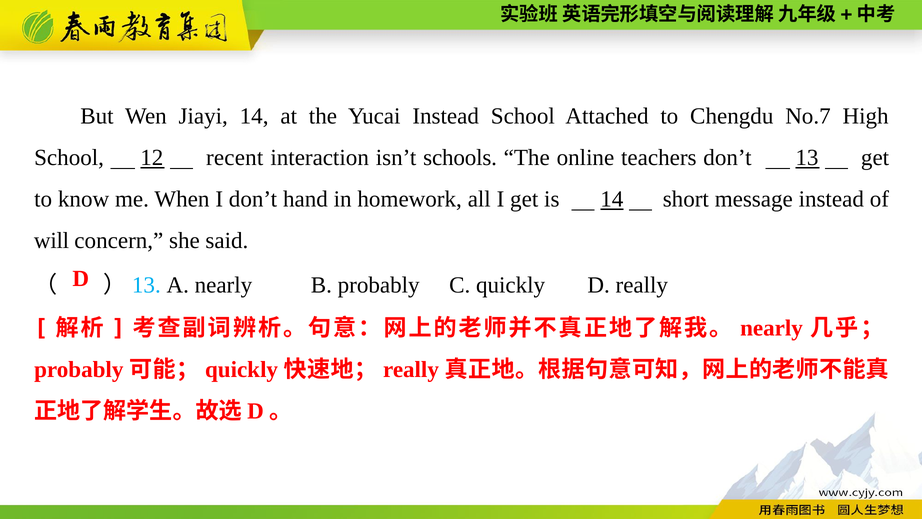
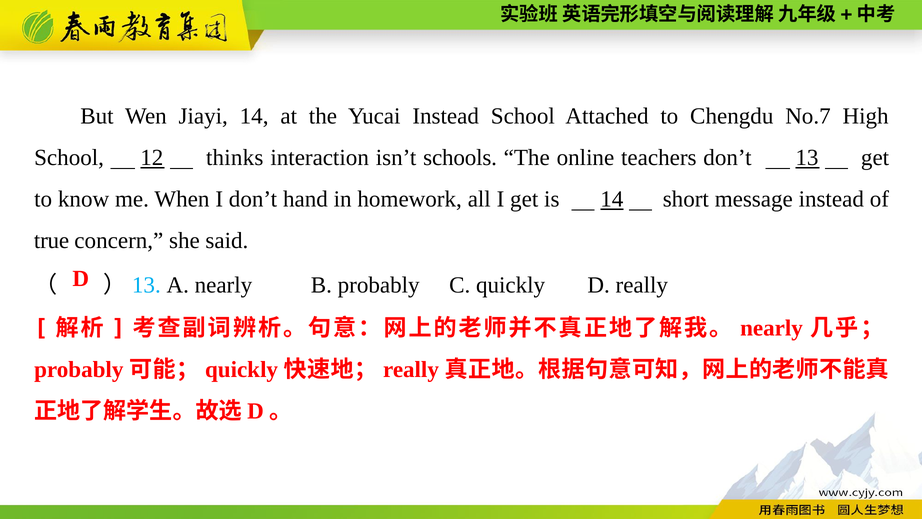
recent: recent -> thinks
will: will -> true
